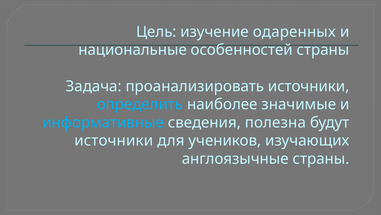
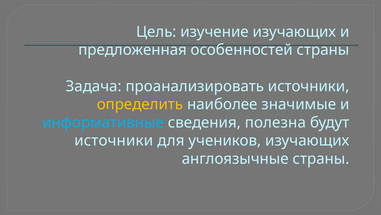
изучение одаренных: одаренных -> изучающих
национальные: национальные -> предложенная
определить colour: light blue -> yellow
